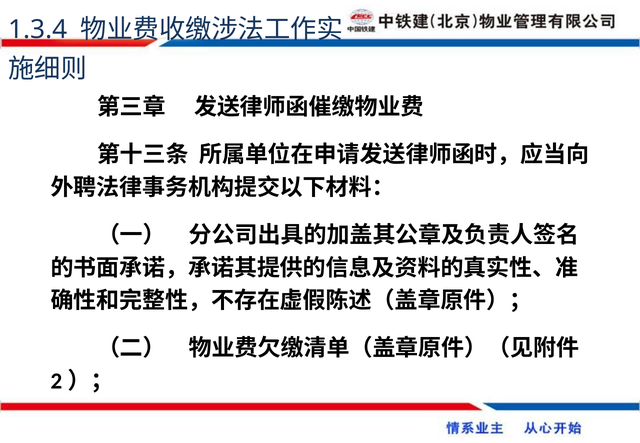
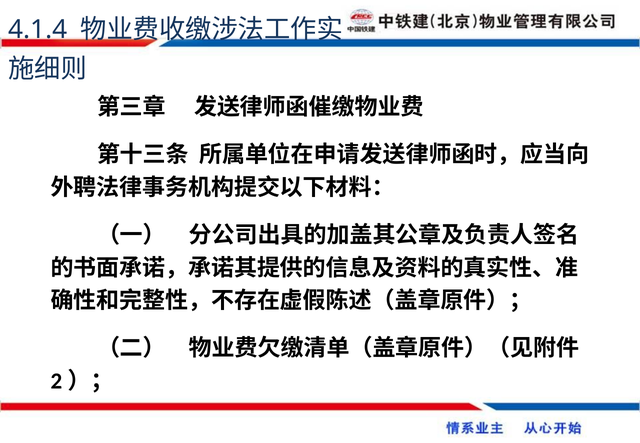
1.3.4: 1.3.4 -> 4.1.4
